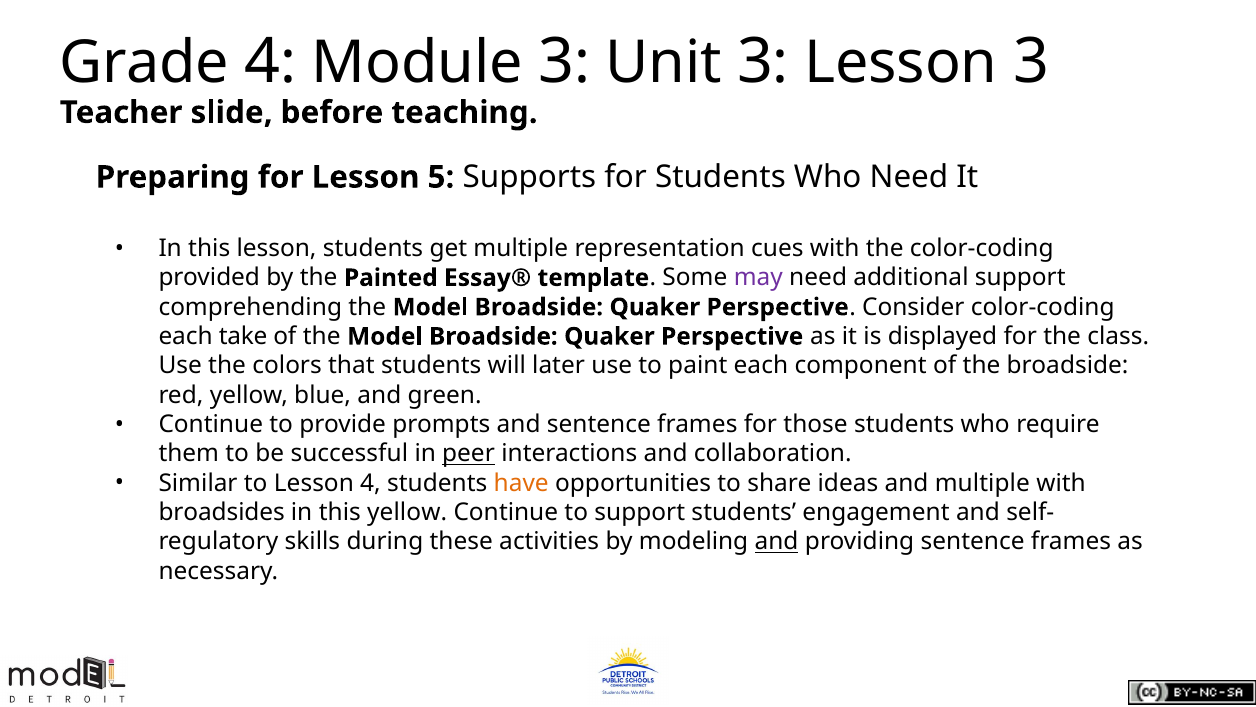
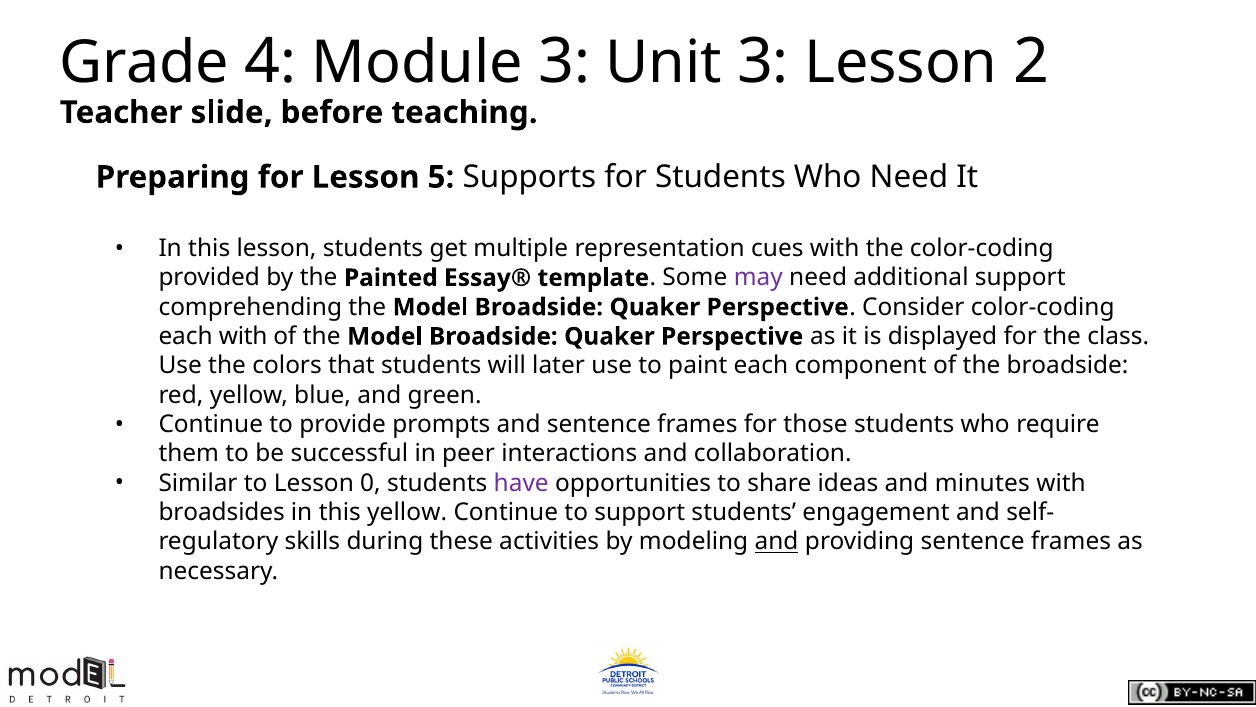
Lesson 3: 3 -> 2
each take: take -> with
peer underline: present -> none
Lesson 4: 4 -> 0
have colour: orange -> purple
and multiple: multiple -> minutes
